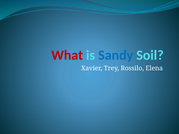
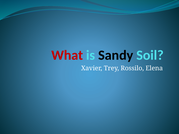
Sandy colour: blue -> black
